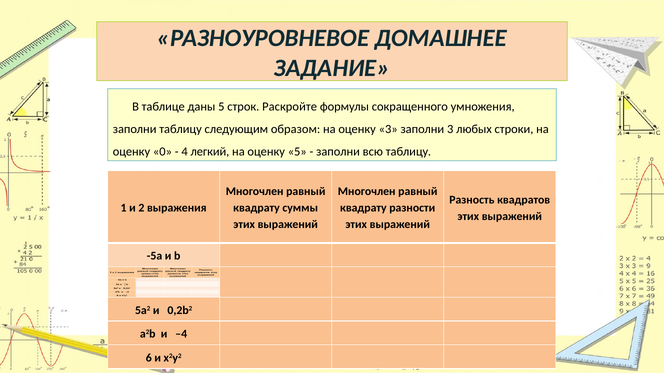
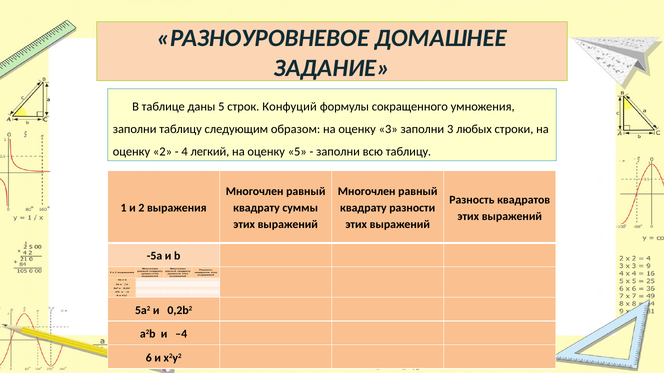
Раскройте: Раскройте -> Конфуций
оценку 0: 0 -> 2
